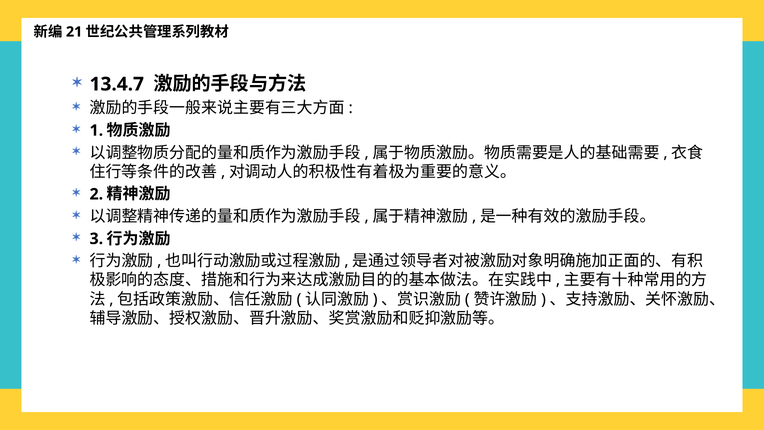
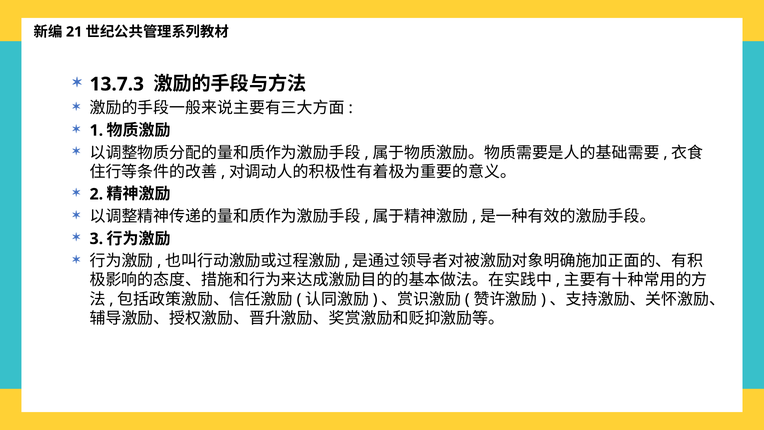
13.4.7: 13.4.7 -> 13.7.3
